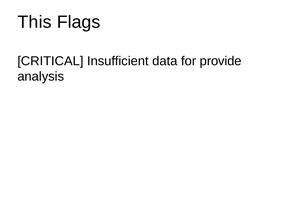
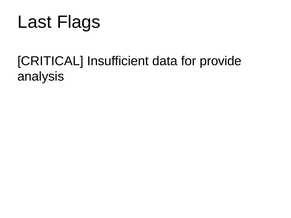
This: This -> Last
